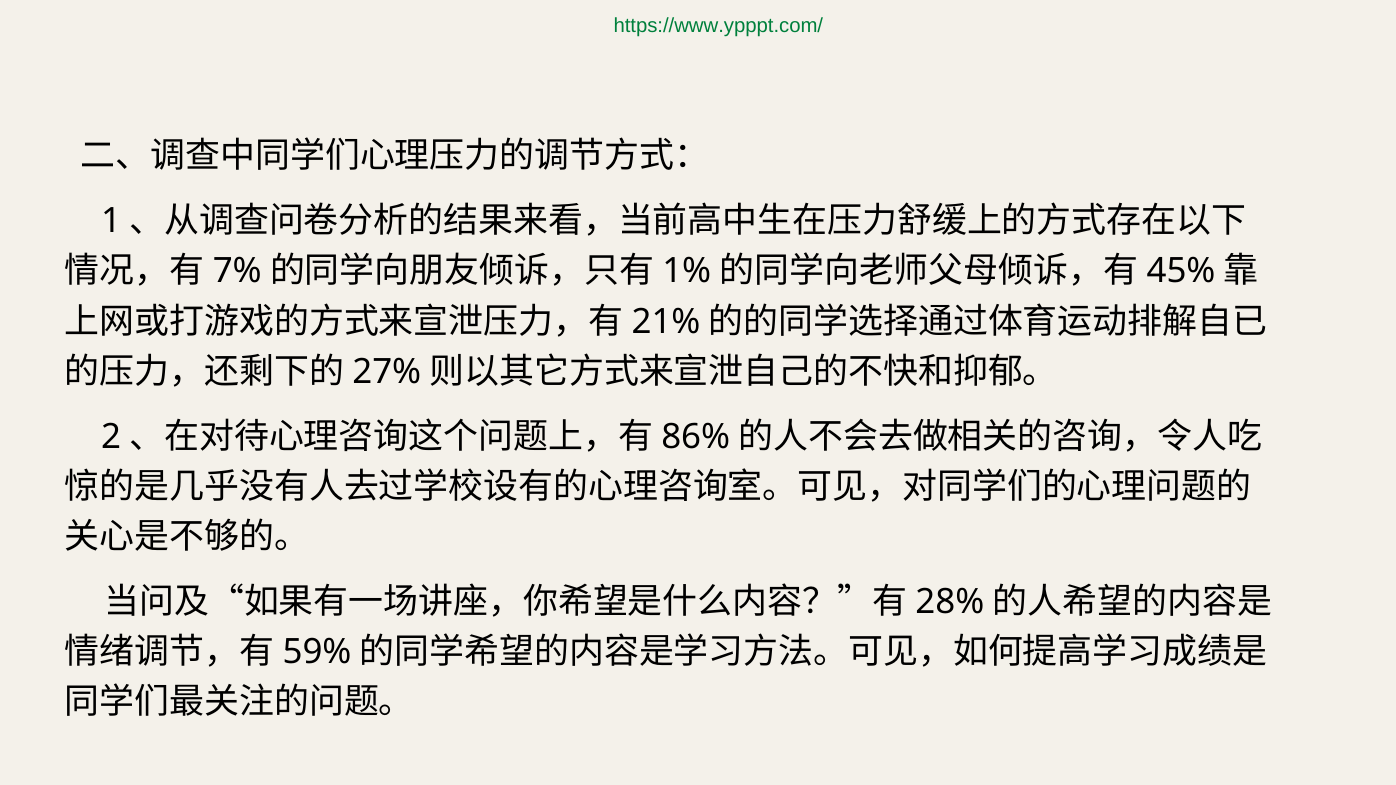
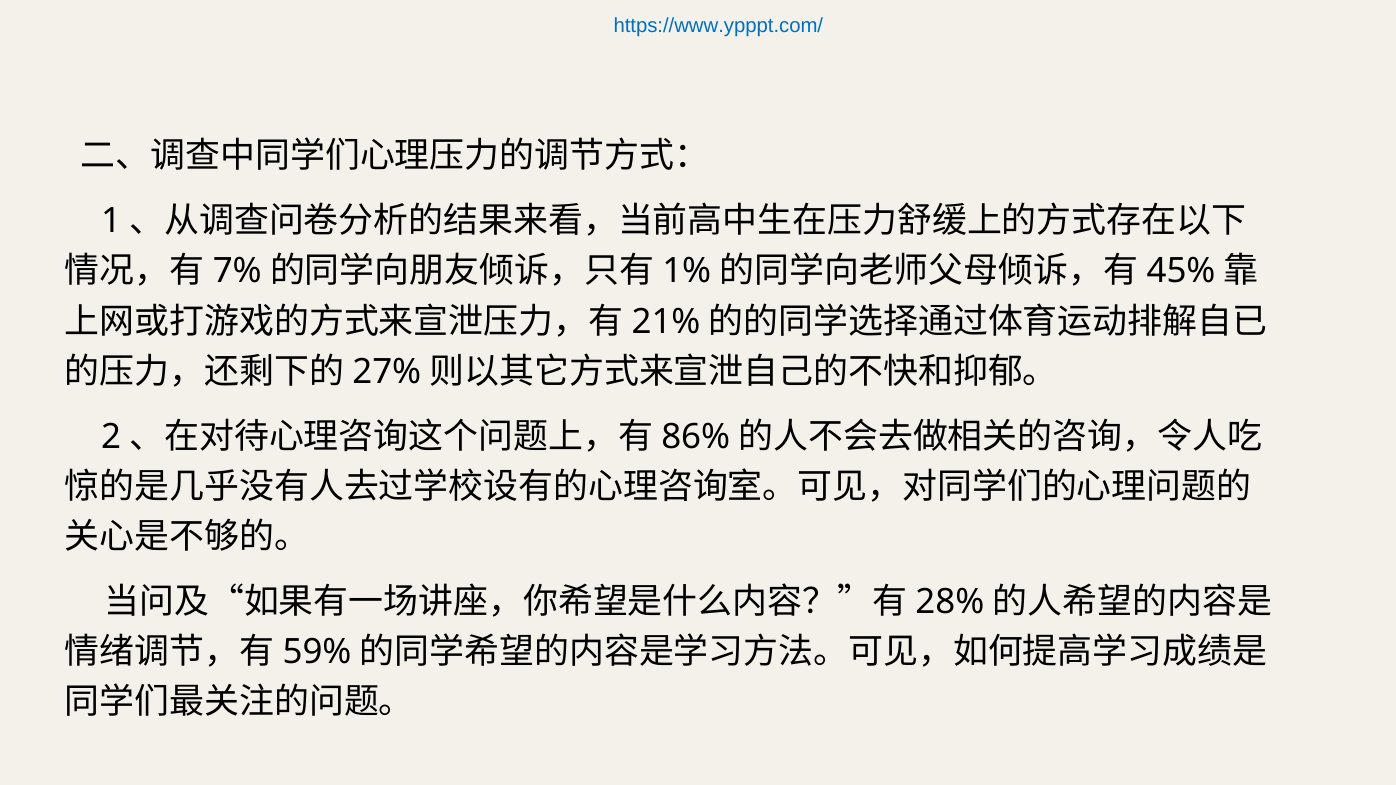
https://www.ypppt.com/ colour: green -> blue
